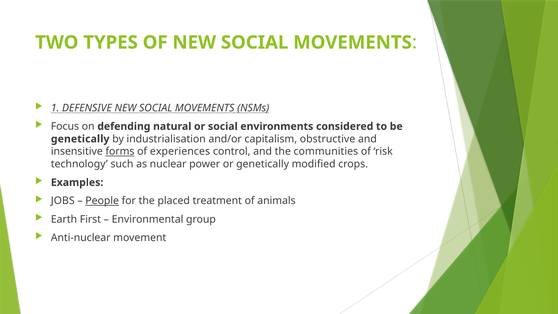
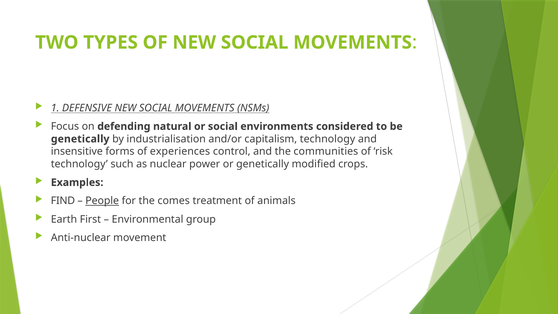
capitalism obstructive: obstructive -> technology
forms underline: present -> none
JOBS: JOBS -> FIND
placed: placed -> comes
